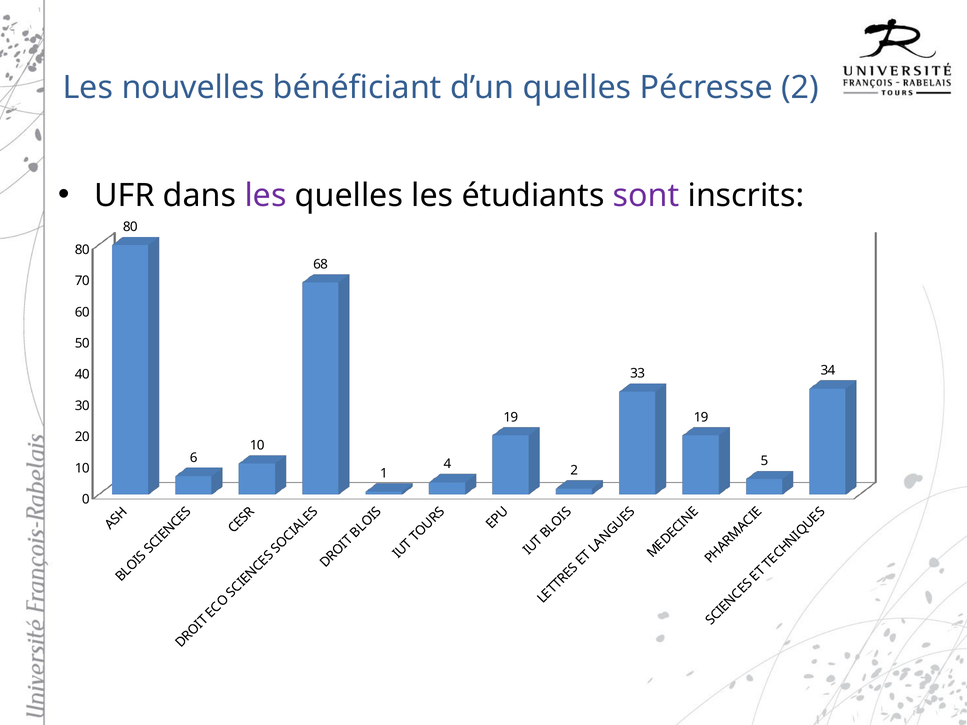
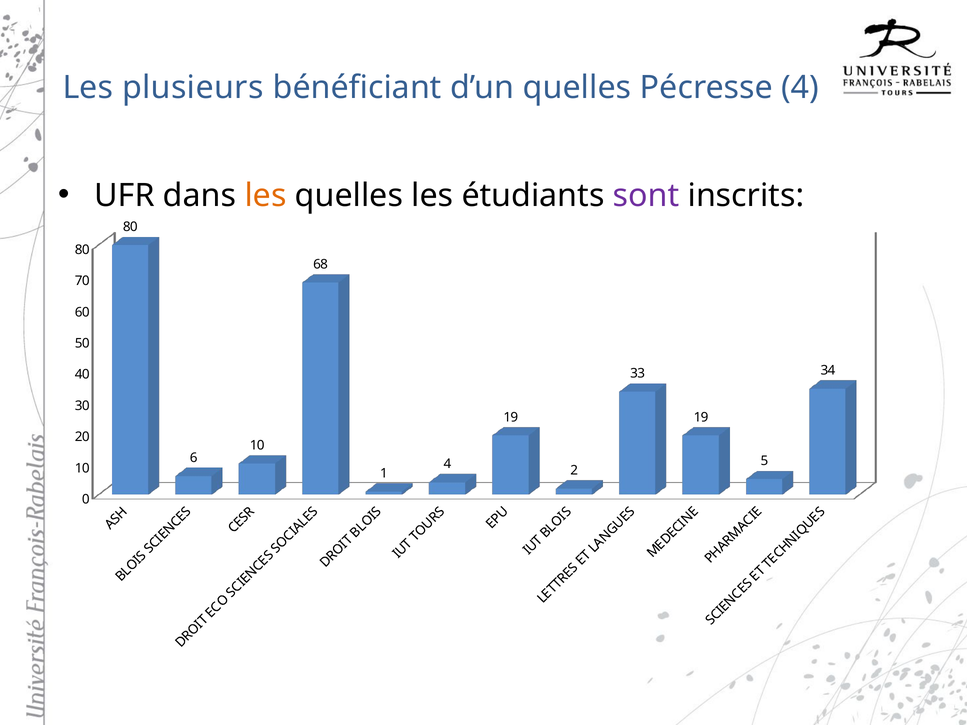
nouvelles: nouvelles -> plusieurs
Pécresse 2: 2 -> 4
les at (266, 196) colour: purple -> orange
